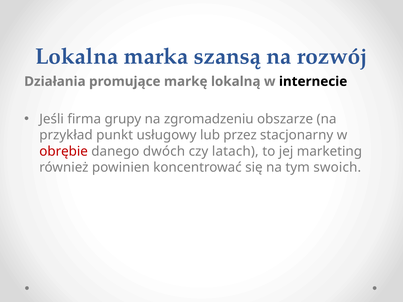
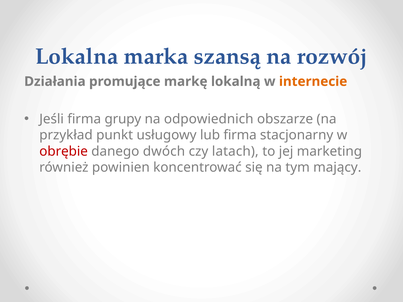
internecie colour: black -> orange
zgromadzeniu: zgromadzeniu -> odpowiednich
lub przez: przez -> firma
swoich: swoich -> mający
